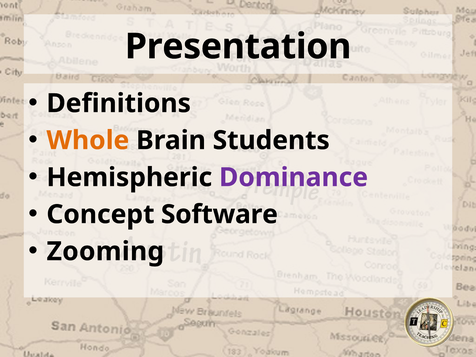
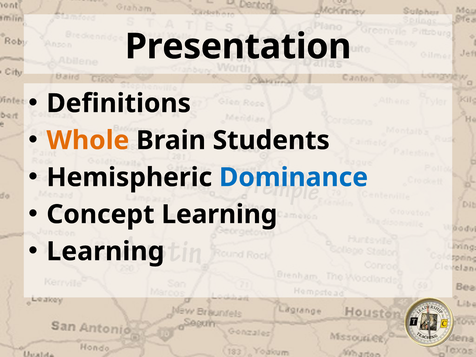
Dominance colour: purple -> blue
Concept Software: Software -> Learning
Zooming at (105, 251): Zooming -> Learning
